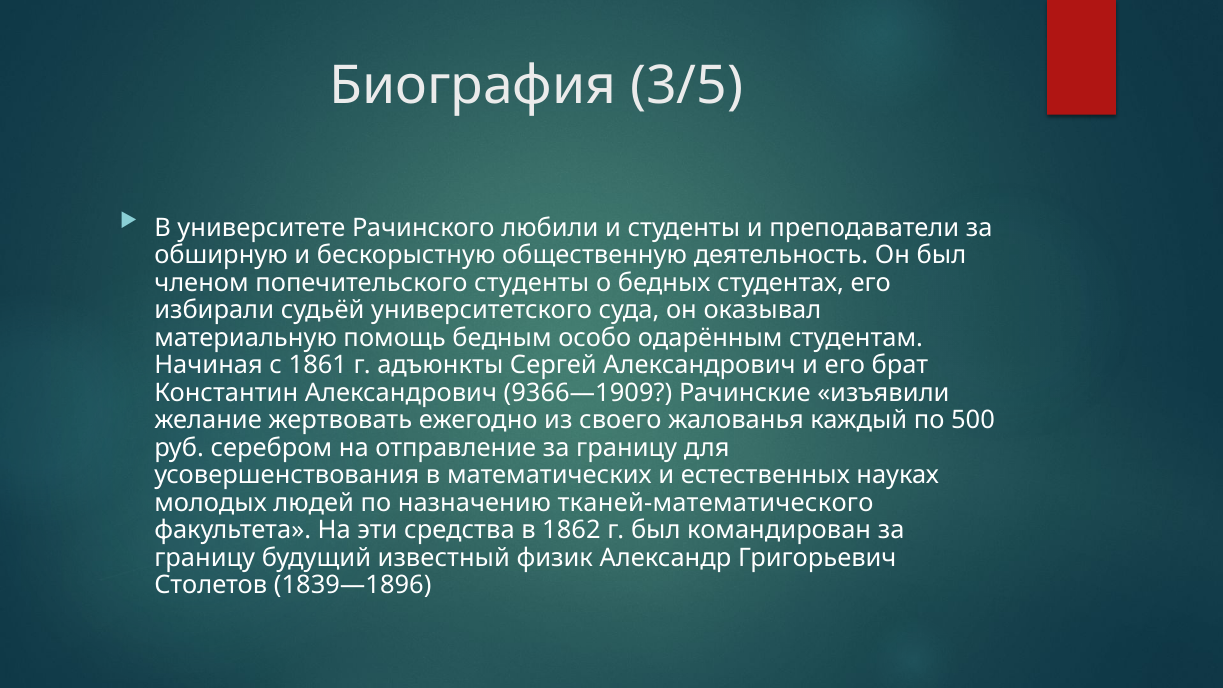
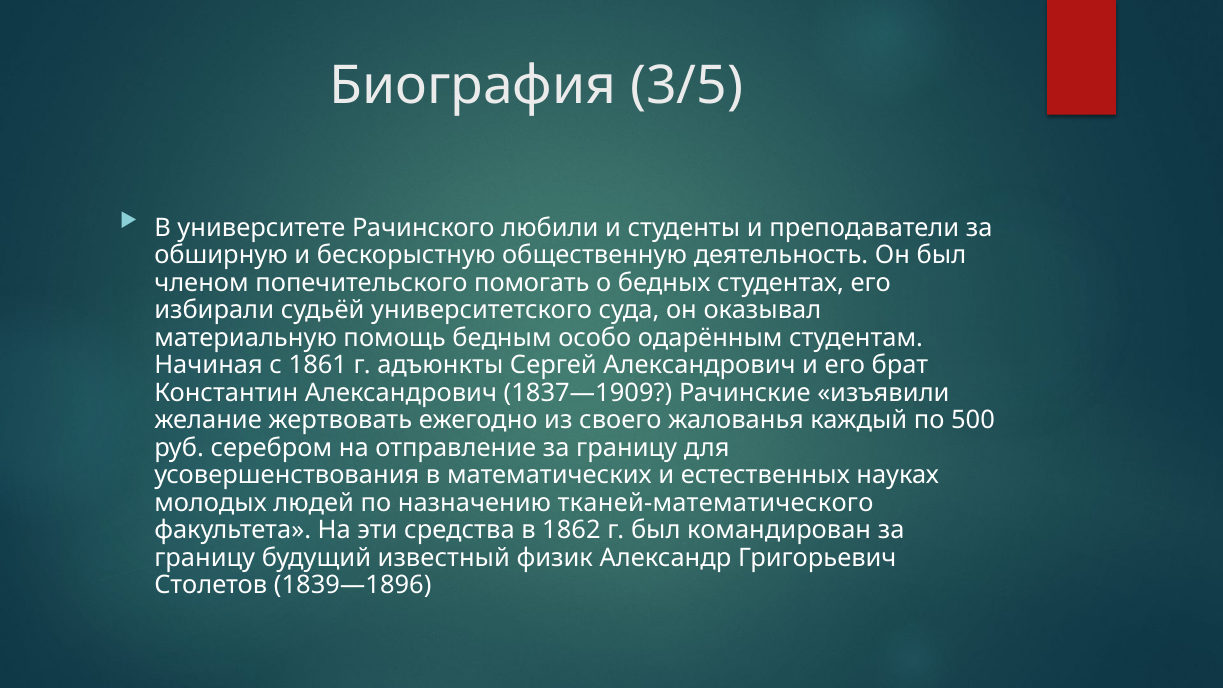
попечительского студенты: студенты -> помогать
9366—1909: 9366—1909 -> 1837—1909
